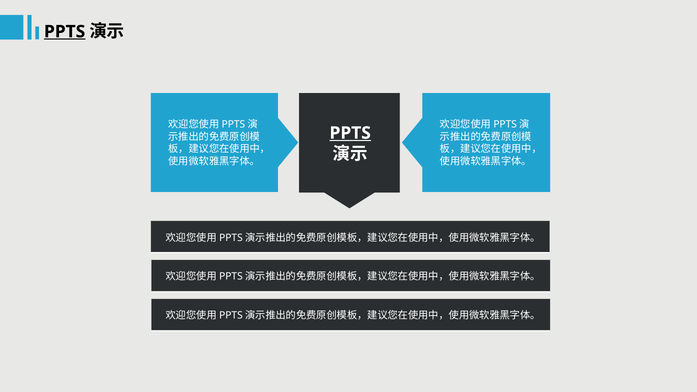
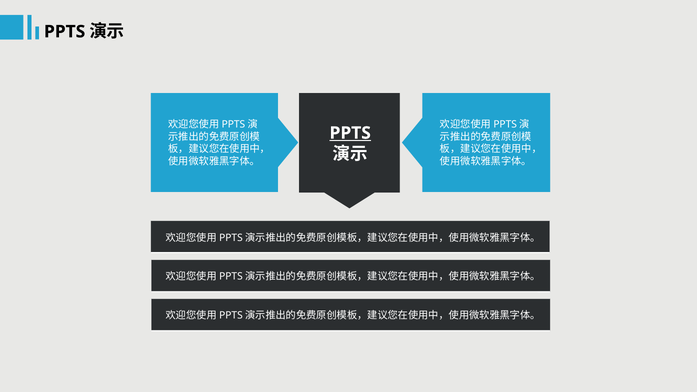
PPTS at (65, 32) underline: present -> none
